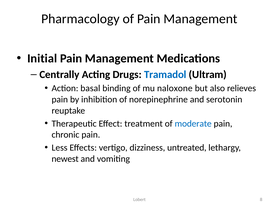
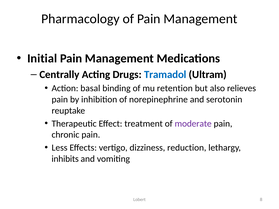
naloxone: naloxone -> retention
moderate colour: blue -> purple
untreated: untreated -> reduction
newest: newest -> inhibits
